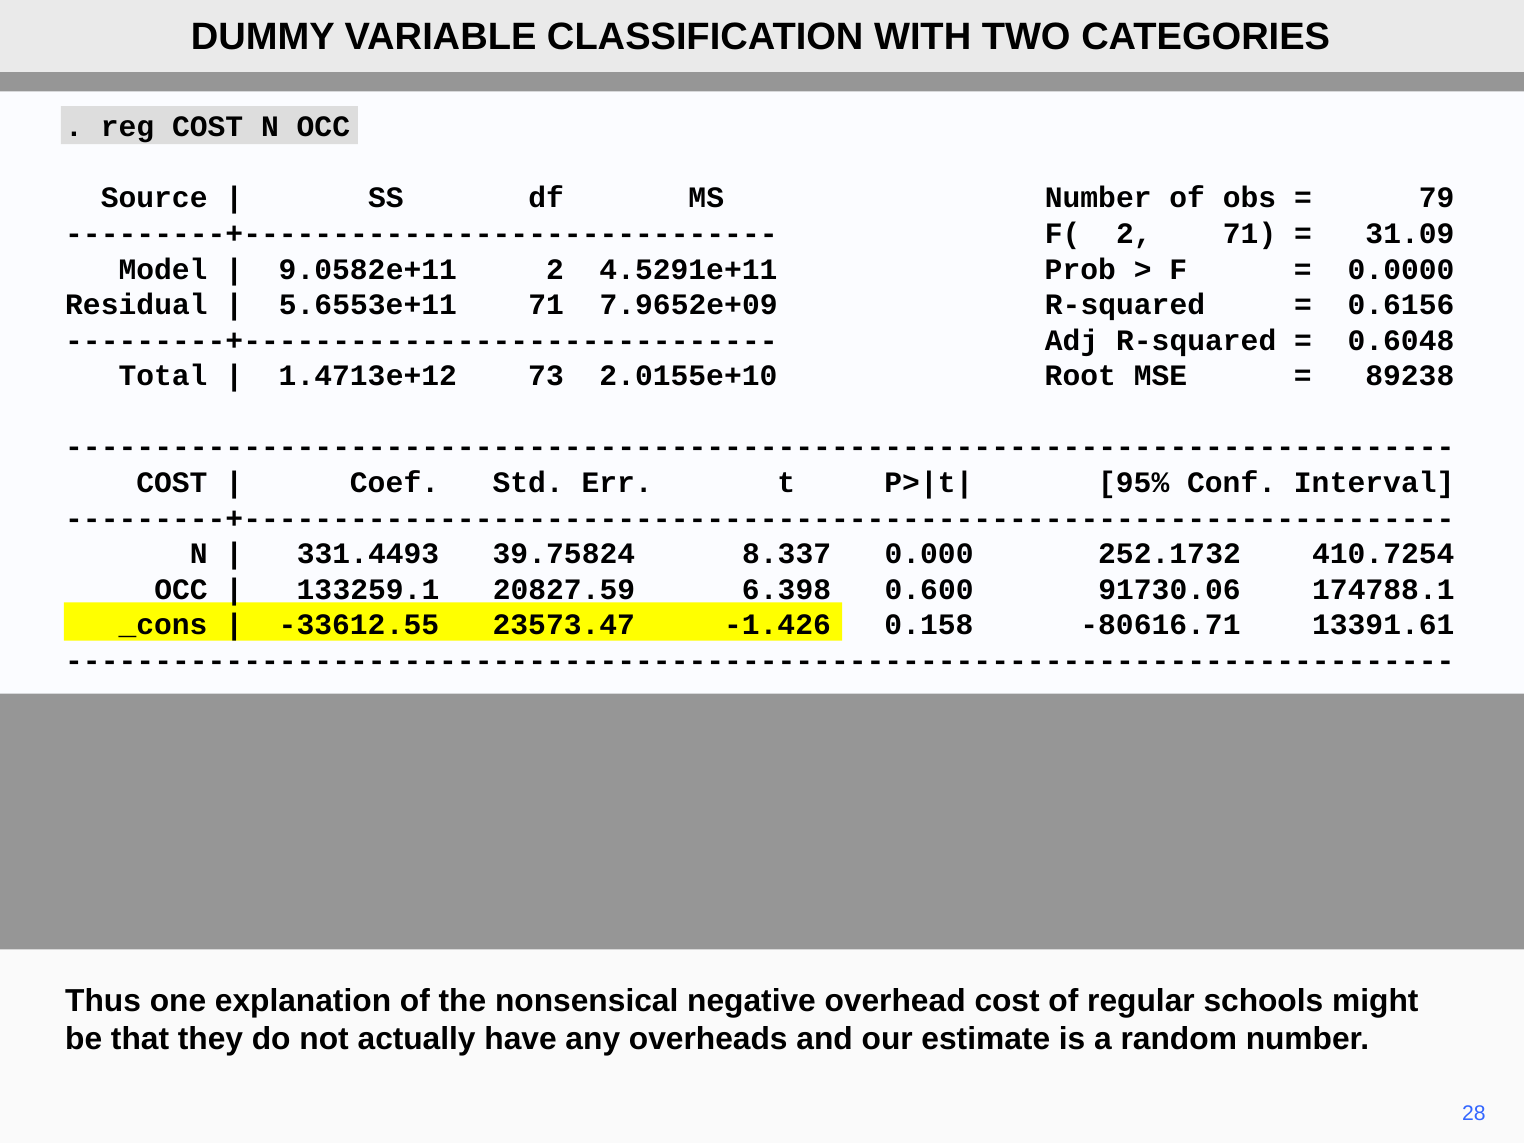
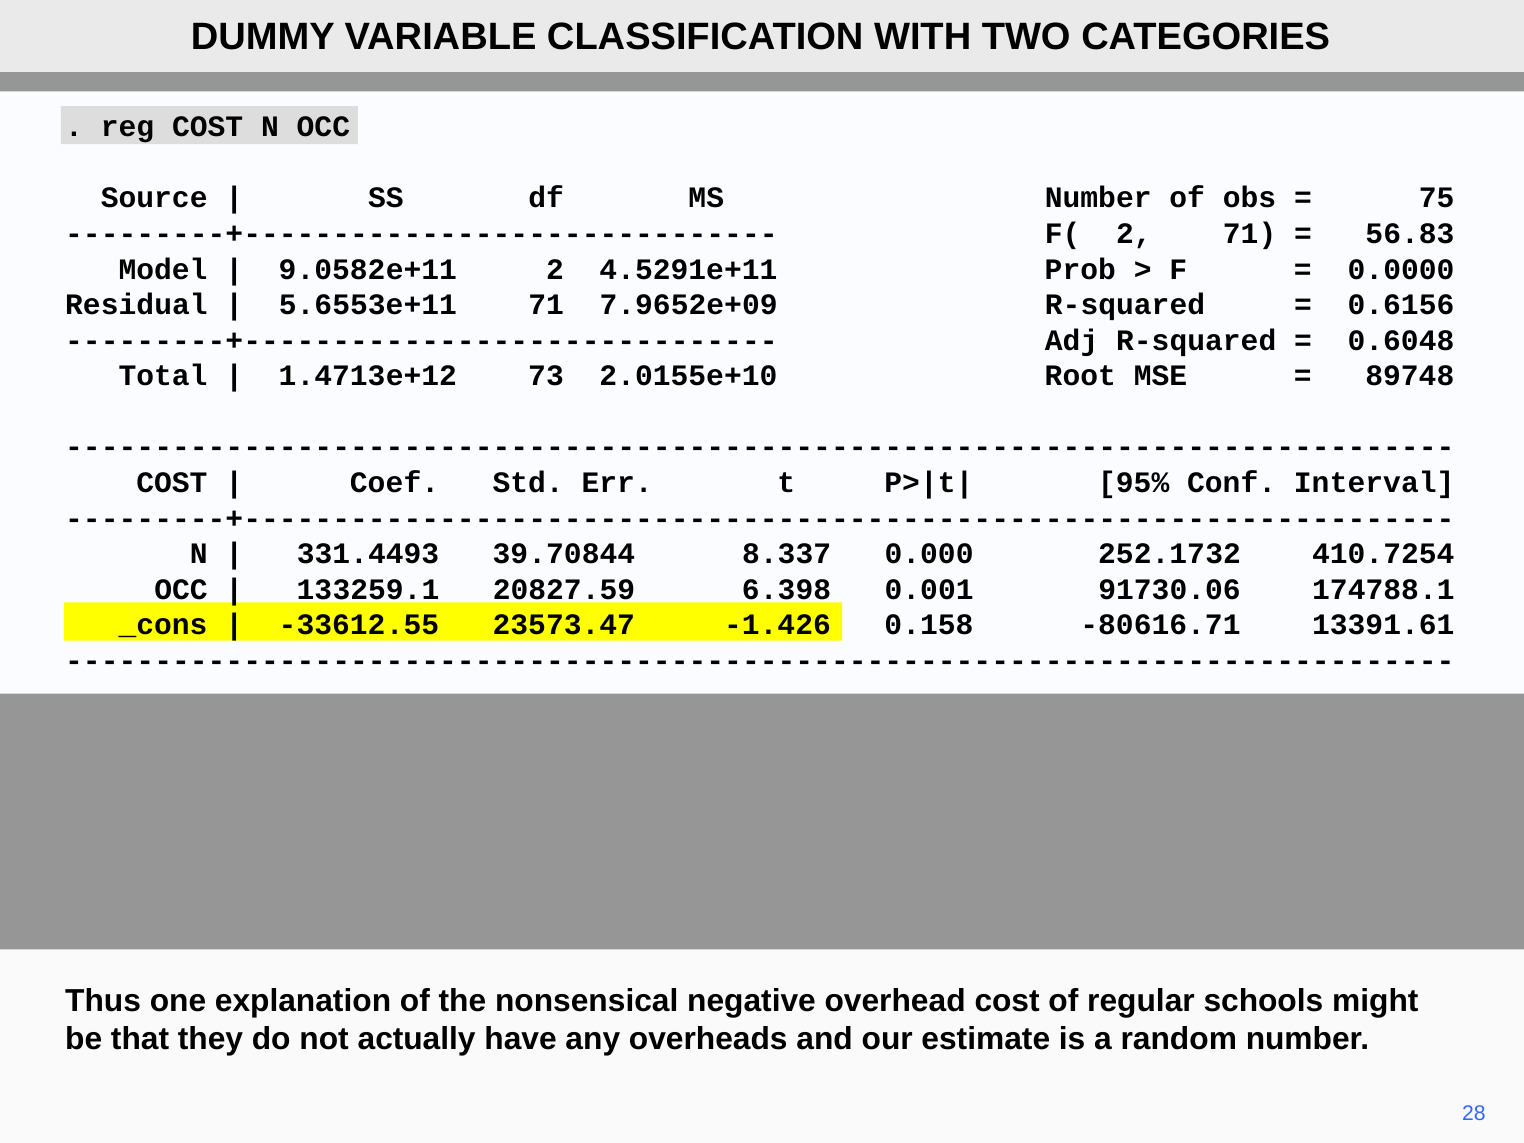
79: 79 -> 75
31.09: 31.09 -> 56.83
89238: 89238 -> 89748
39.75824: 39.75824 -> 39.70844
0.600: 0.600 -> 0.001
